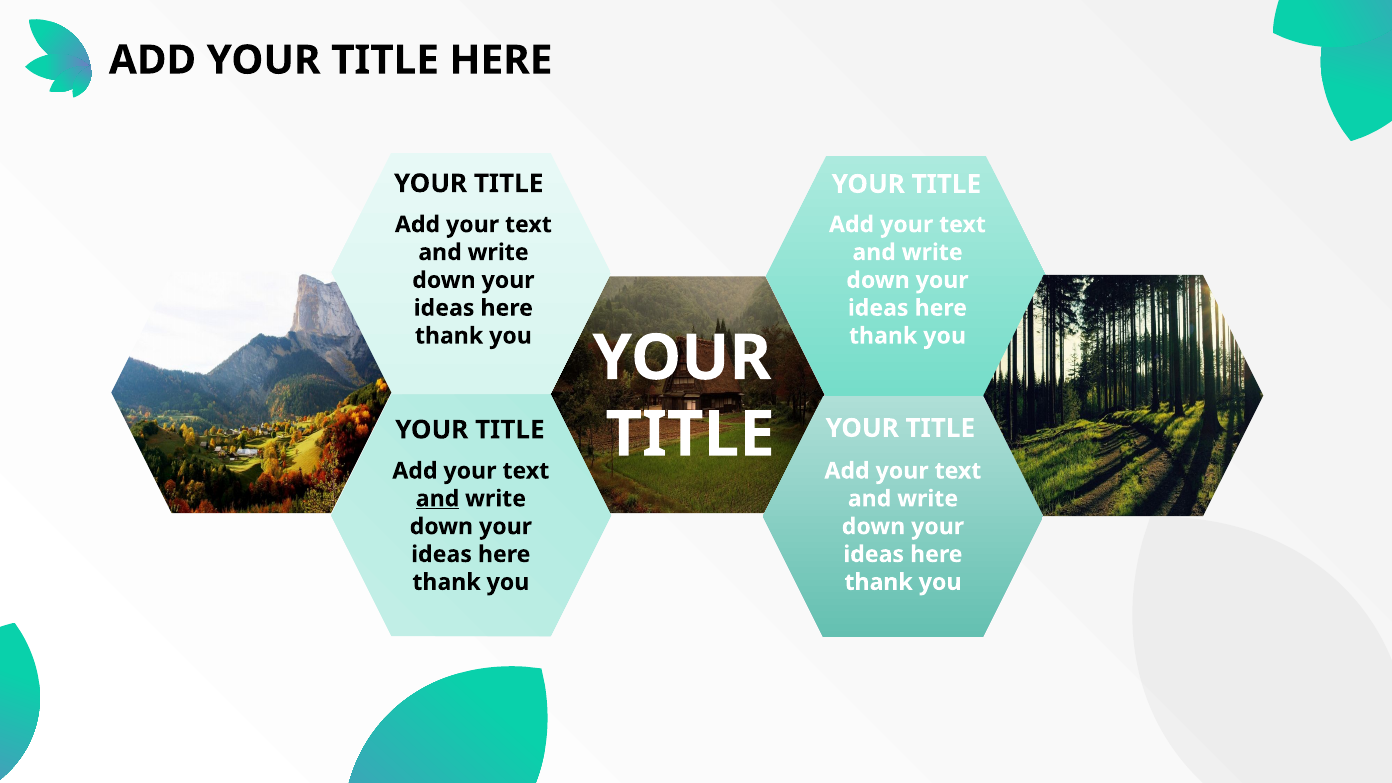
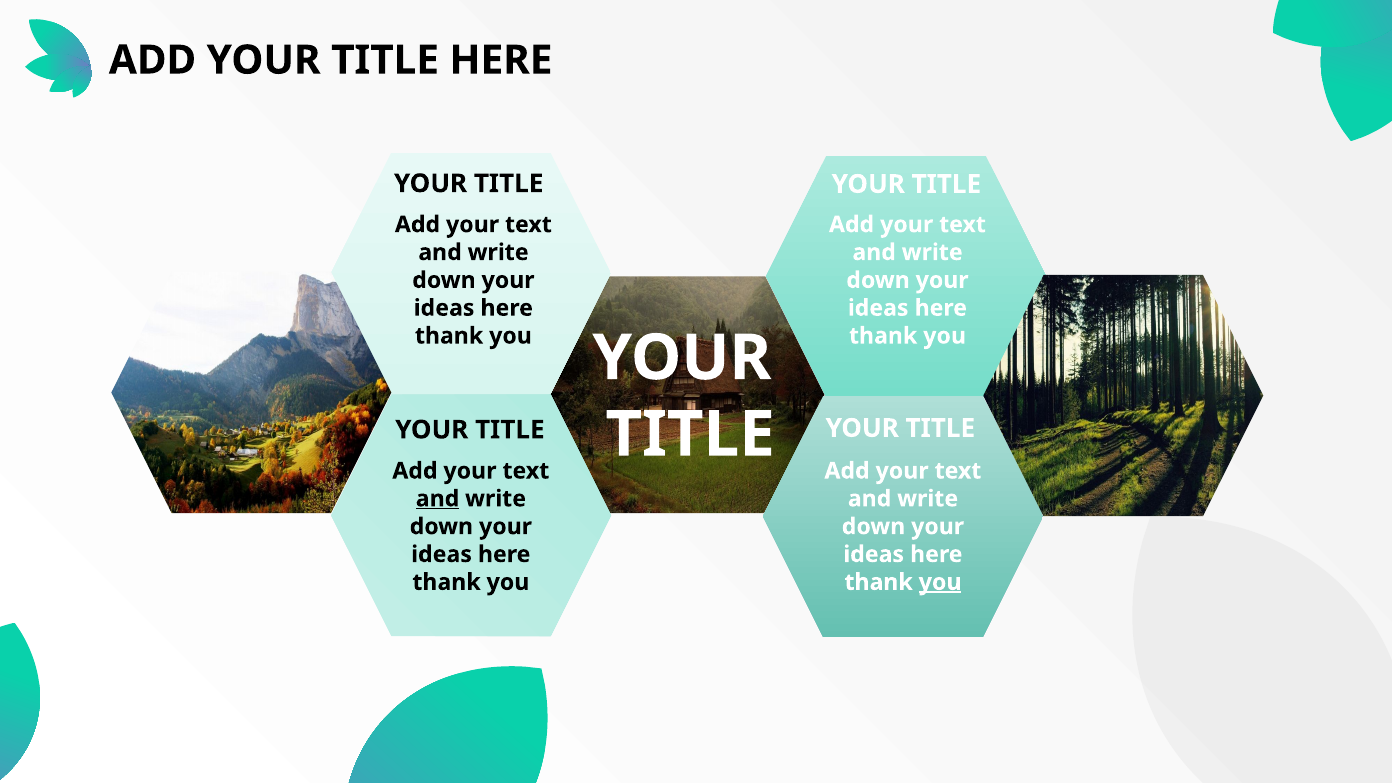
you at (940, 582) underline: none -> present
